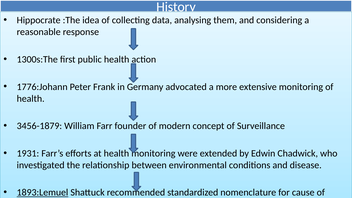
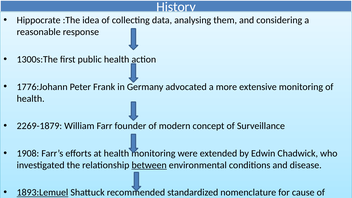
3456-1879: 3456-1879 -> 2269-1879
1931: 1931 -> 1908
between underline: none -> present
